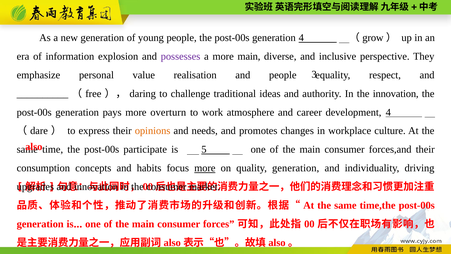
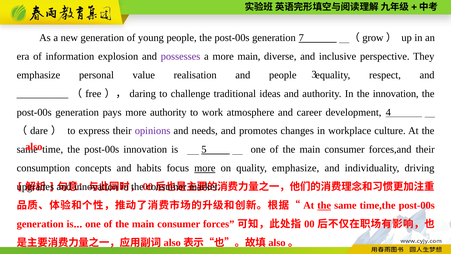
generation 4: 4 -> 7
more overturn: overturn -> authority
opinions colour: orange -> purple
post-00s participate: participate -> innovation
quality generation: generation -> emphasize
the at (324, 205) underline: none -> present
